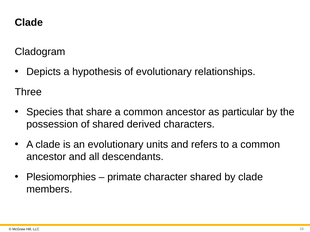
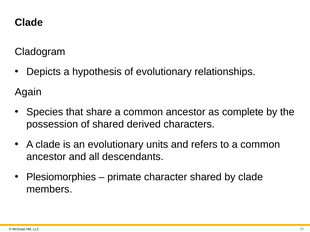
Three: Three -> Again
particular: particular -> complete
